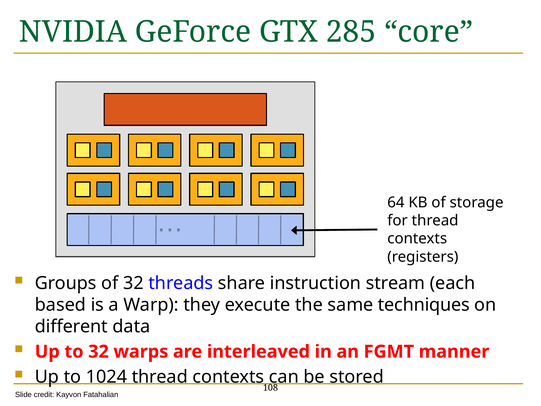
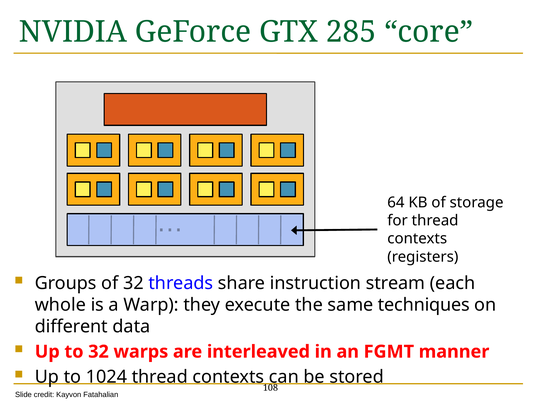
based: based -> whole
